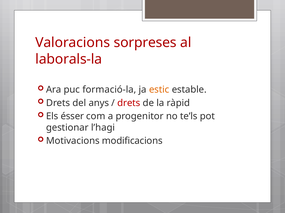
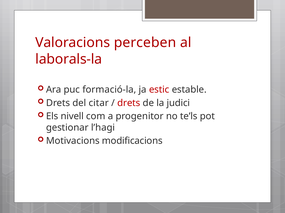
sorpreses: sorpreses -> perceben
estic colour: orange -> red
anys: anys -> citar
ràpid: ràpid -> judici
ésser: ésser -> nivell
